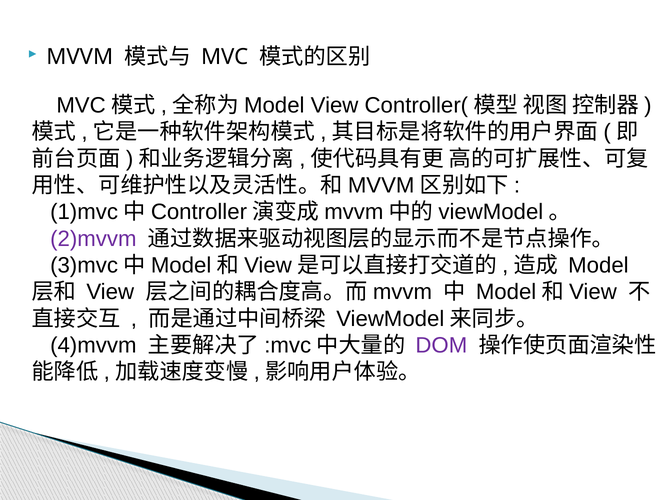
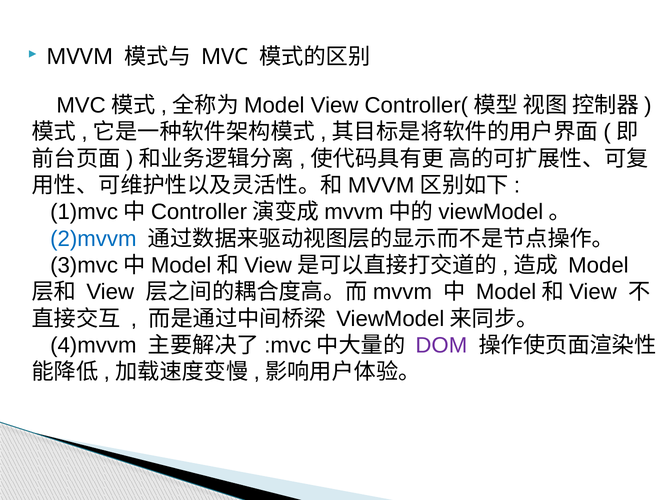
2)mvvm colour: purple -> blue
